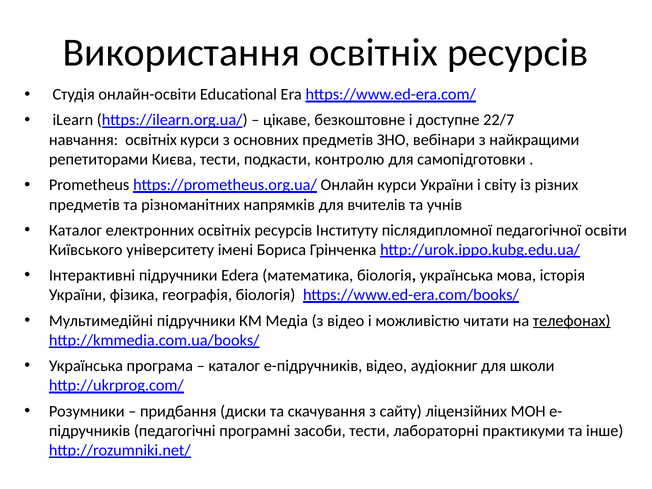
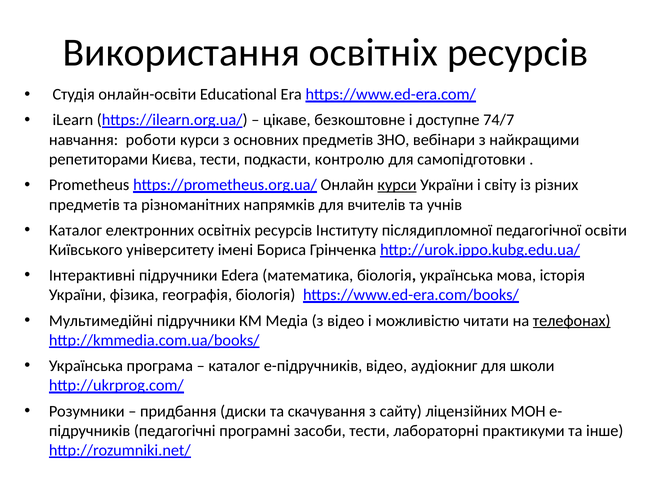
22/7: 22/7 -> 74/7
навчання освітніх: освітніх -> роботи
курси at (397, 185) underline: none -> present
